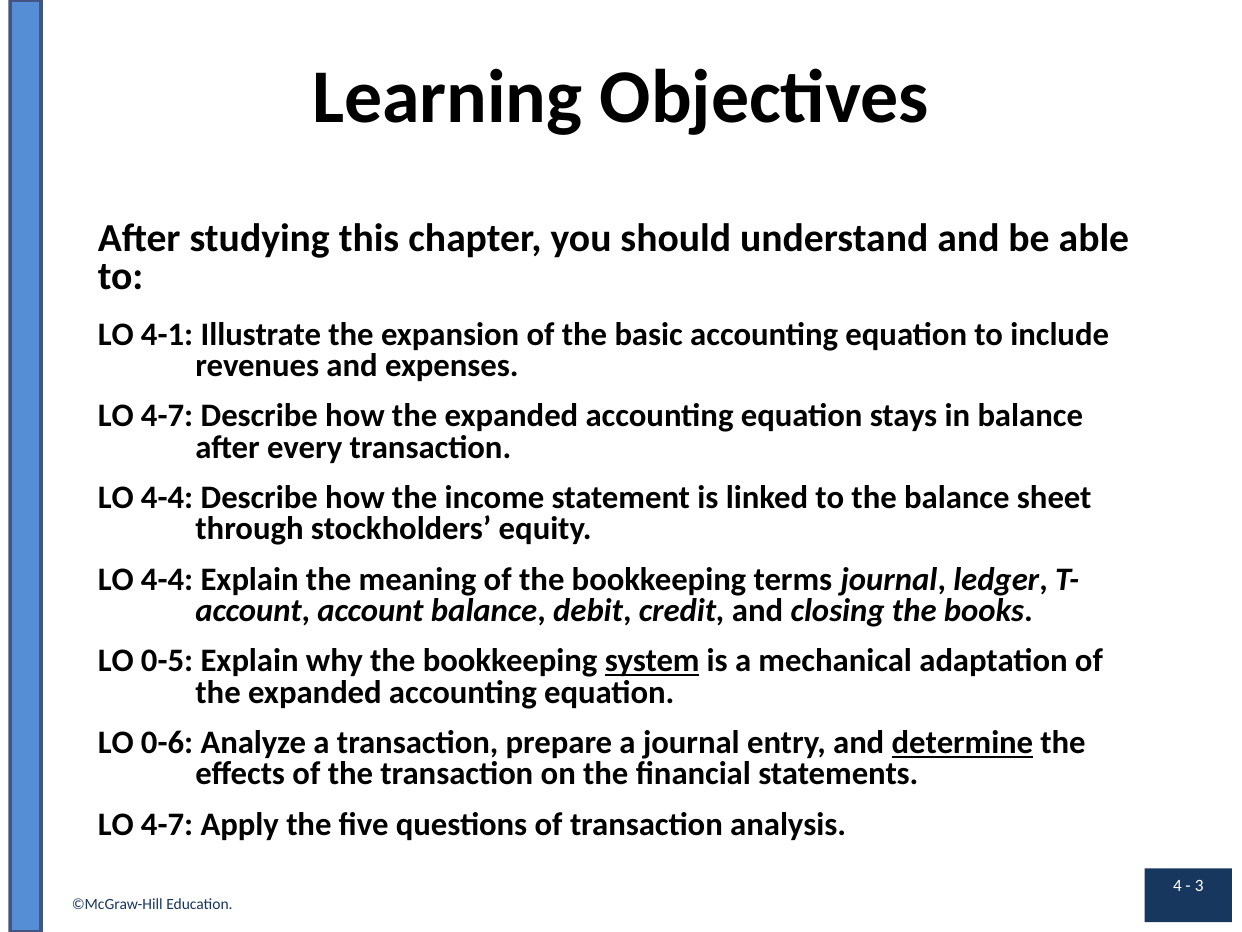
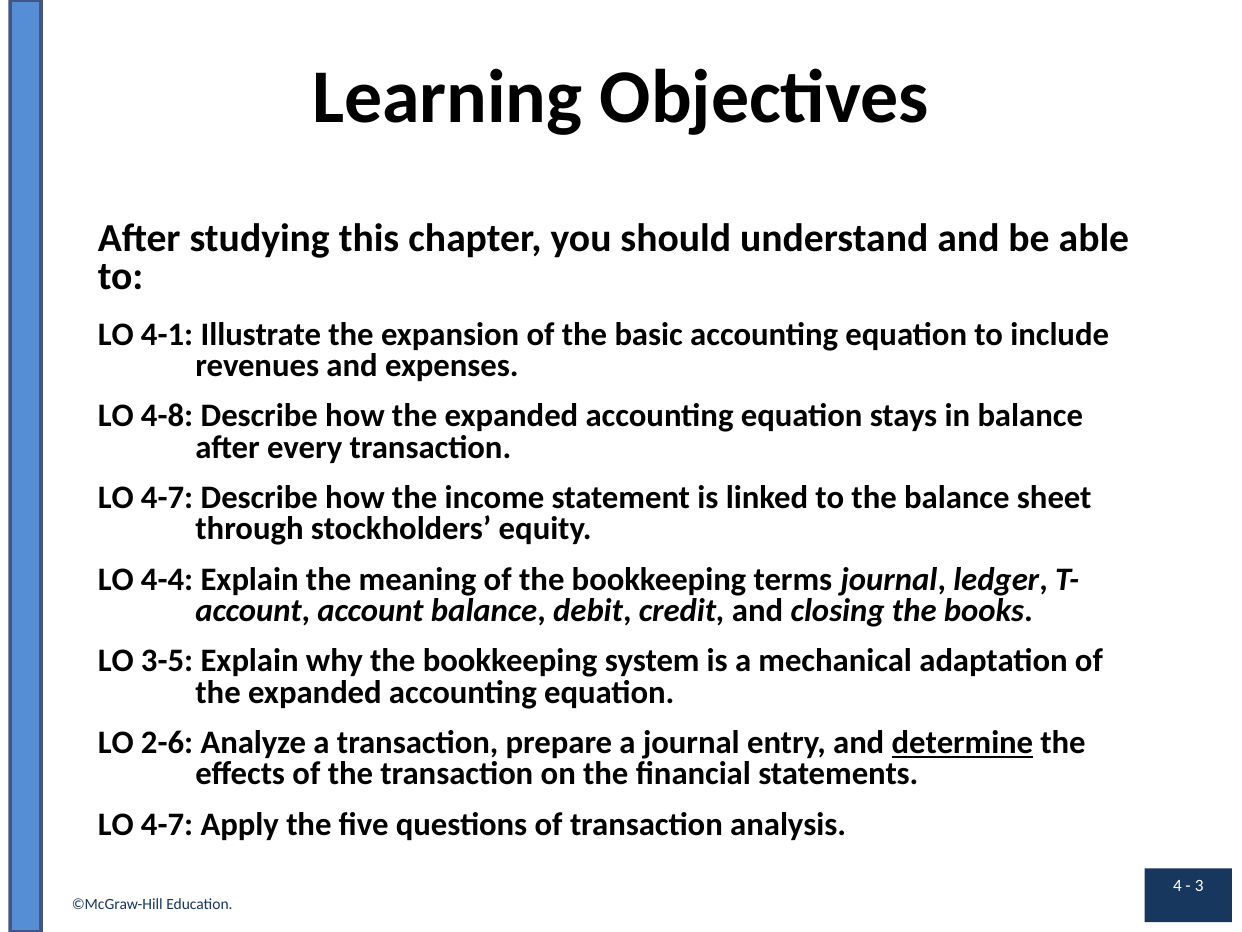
4-7 at (167, 416): 4-7 -> 4-8
4-4 at (167, 497): 4-4 -> 4-7
0-5: 0-5 -> 3-5
system underline: present -> none
0-6: 0-6 -> 2-6
